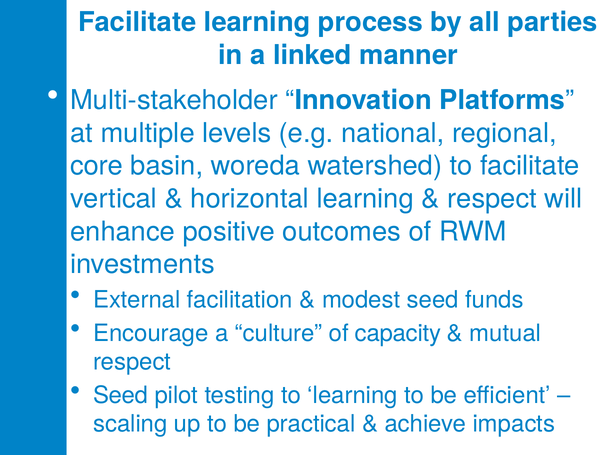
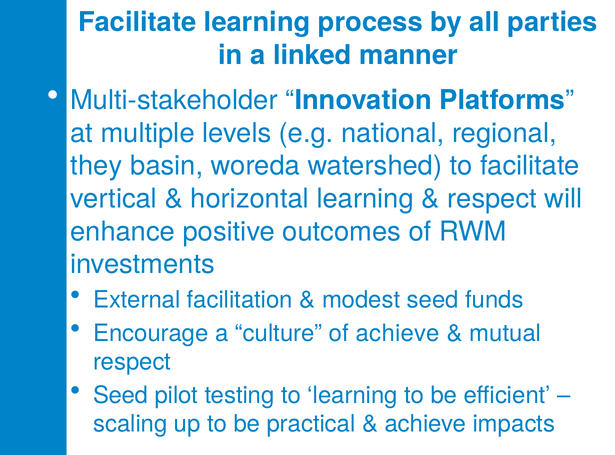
core: core -> they
of capacity: capacity -> achieve
